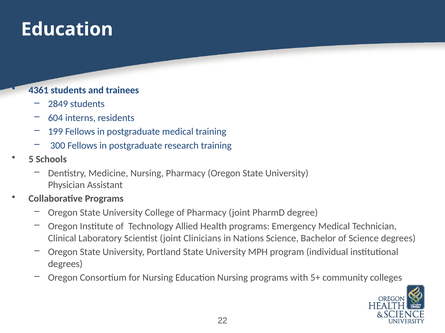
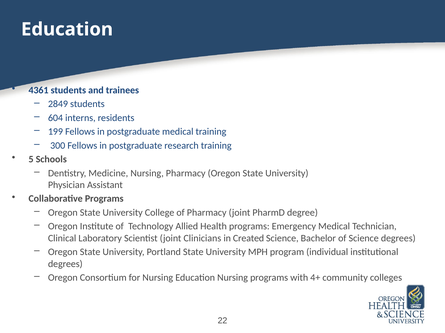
Nations: Nations -> Created
5+: 5+ -> 4+
